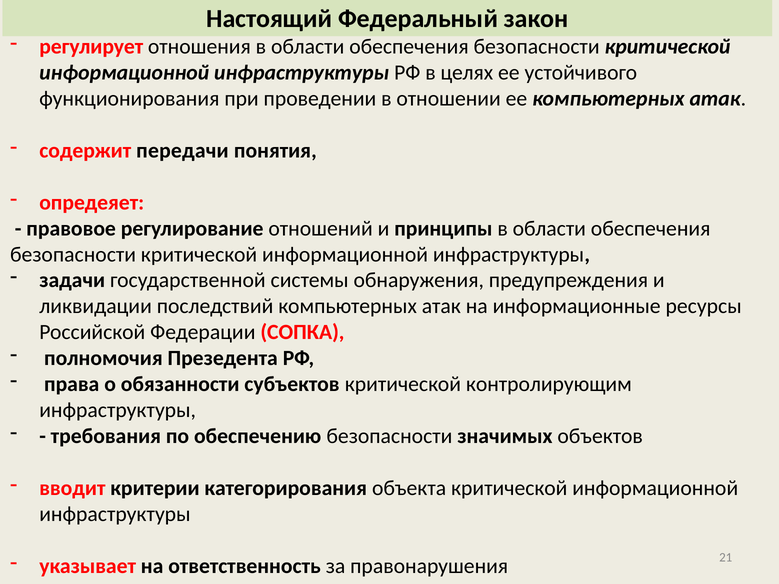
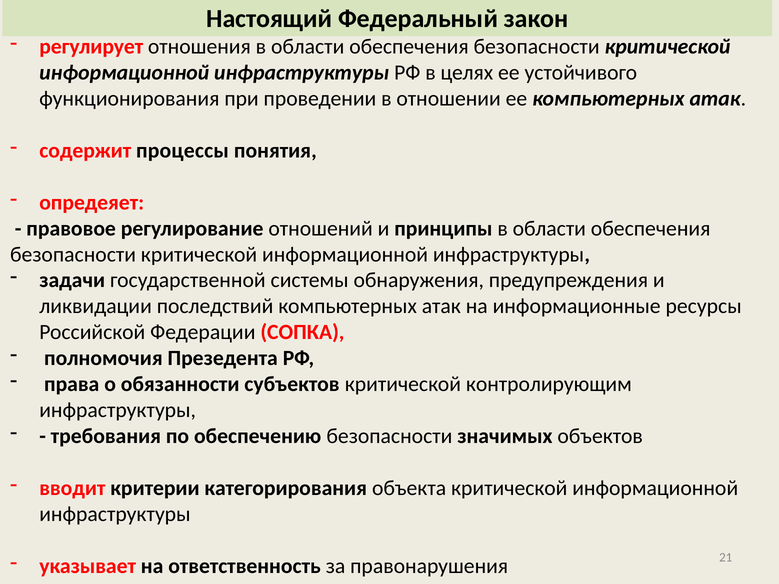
передачи: передачи -> процессы
